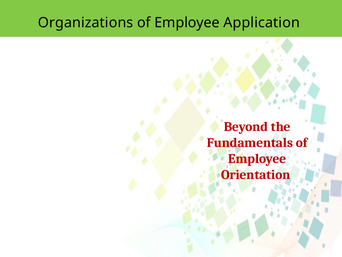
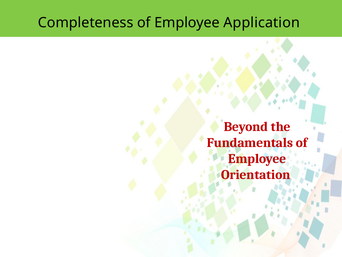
Organizations: Organizations -> Completeness
